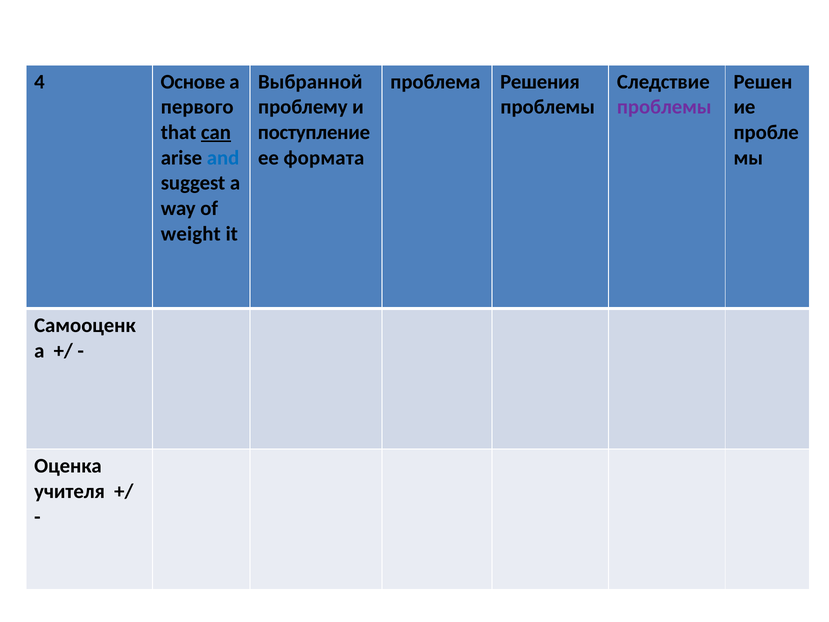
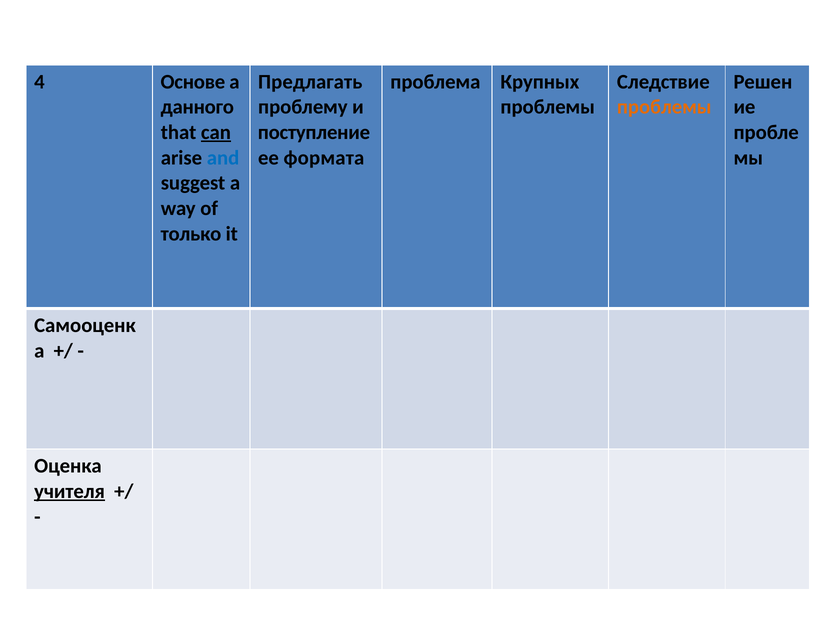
Выбранной: Выбранной -> Предлагать
Решения: Решения -> Крупных
первого: первого -> данного
проблемы at (664, 107) colour: purple -> orange
weight: weight -> только
учителя underline: none -> present
